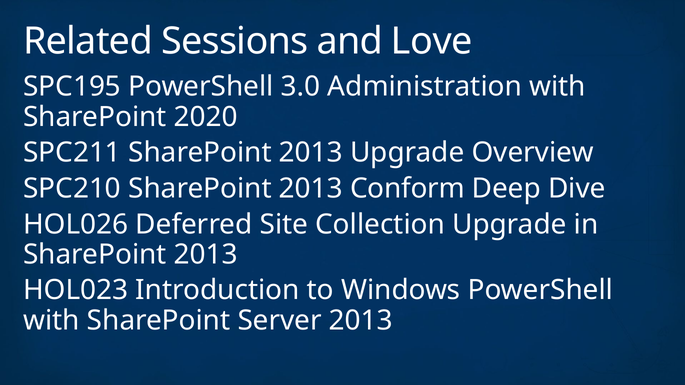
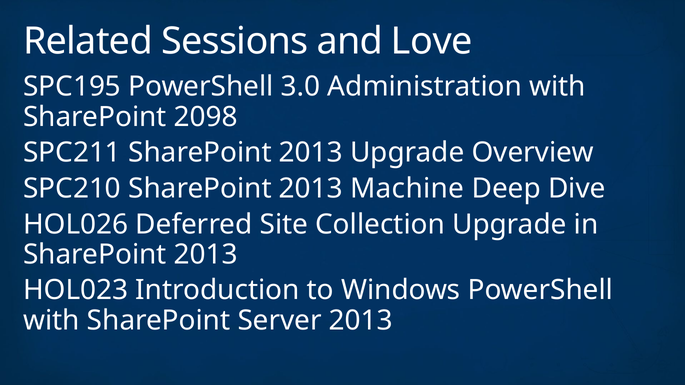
2020: 2020 -> 2098
Conform: Conform -> Machine
